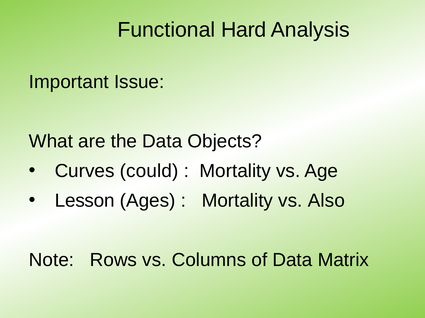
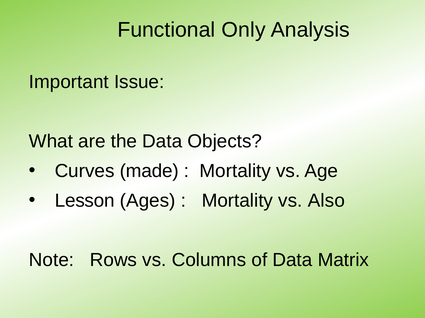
Hard: Hard -> Only
could: could -> made
